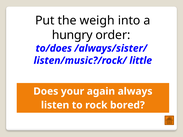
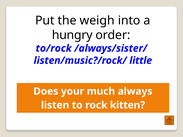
to/does: to/does -> to/rock
again: again -> much
bored: bored -> kitten
